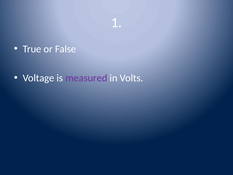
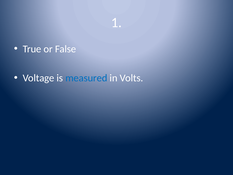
measured colour: purple -> blue
